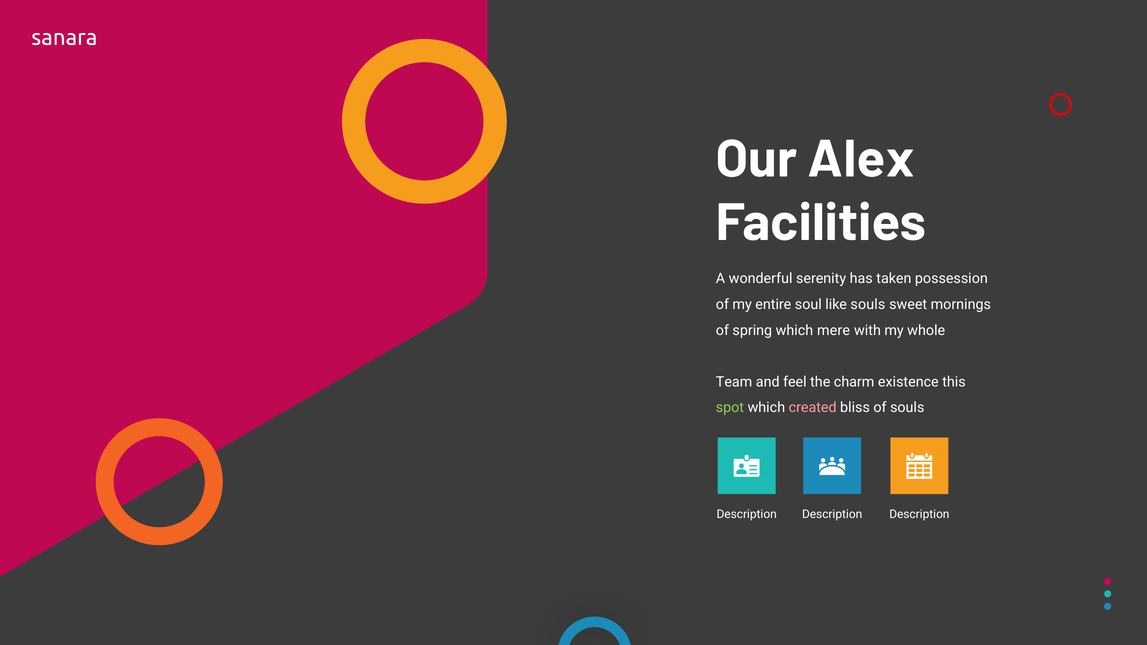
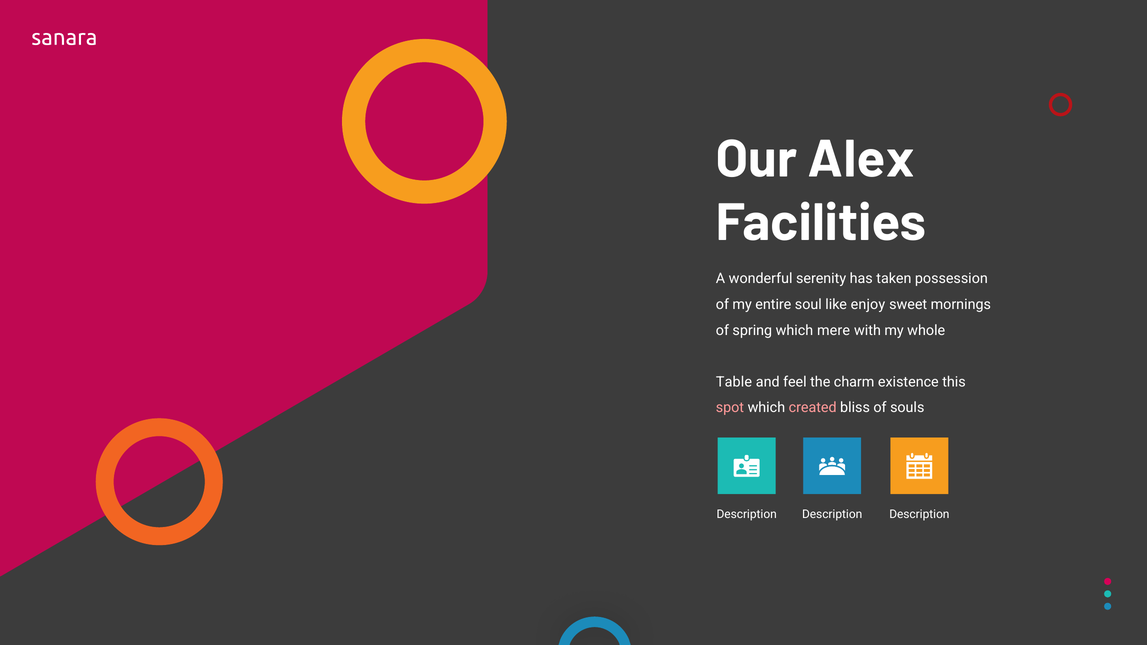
like souls: souls -> enjoy
Team: Team -> Table
spot colour: light green -> pink
